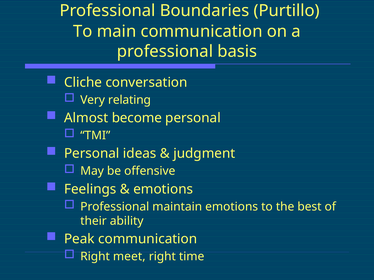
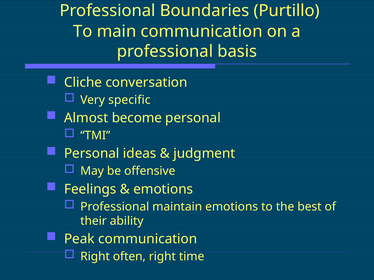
relating: relating -> specific
meet: meet -> often
